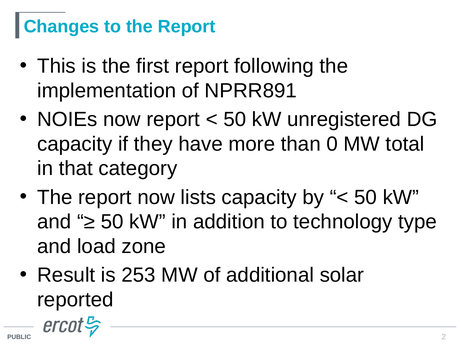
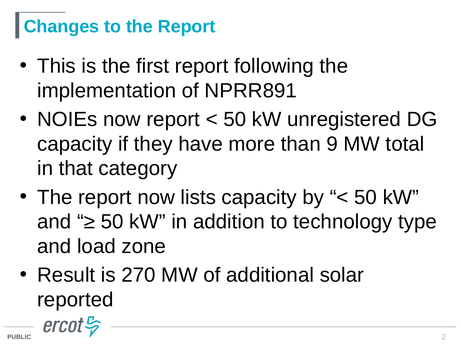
0: 0 -> 9
253: 253 -> 270
